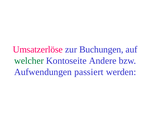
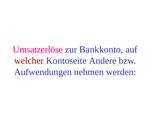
Buchungen: Buchungen -> Bankkonto
welcher colour: green -> red
passiert: passiert -> nehmen
